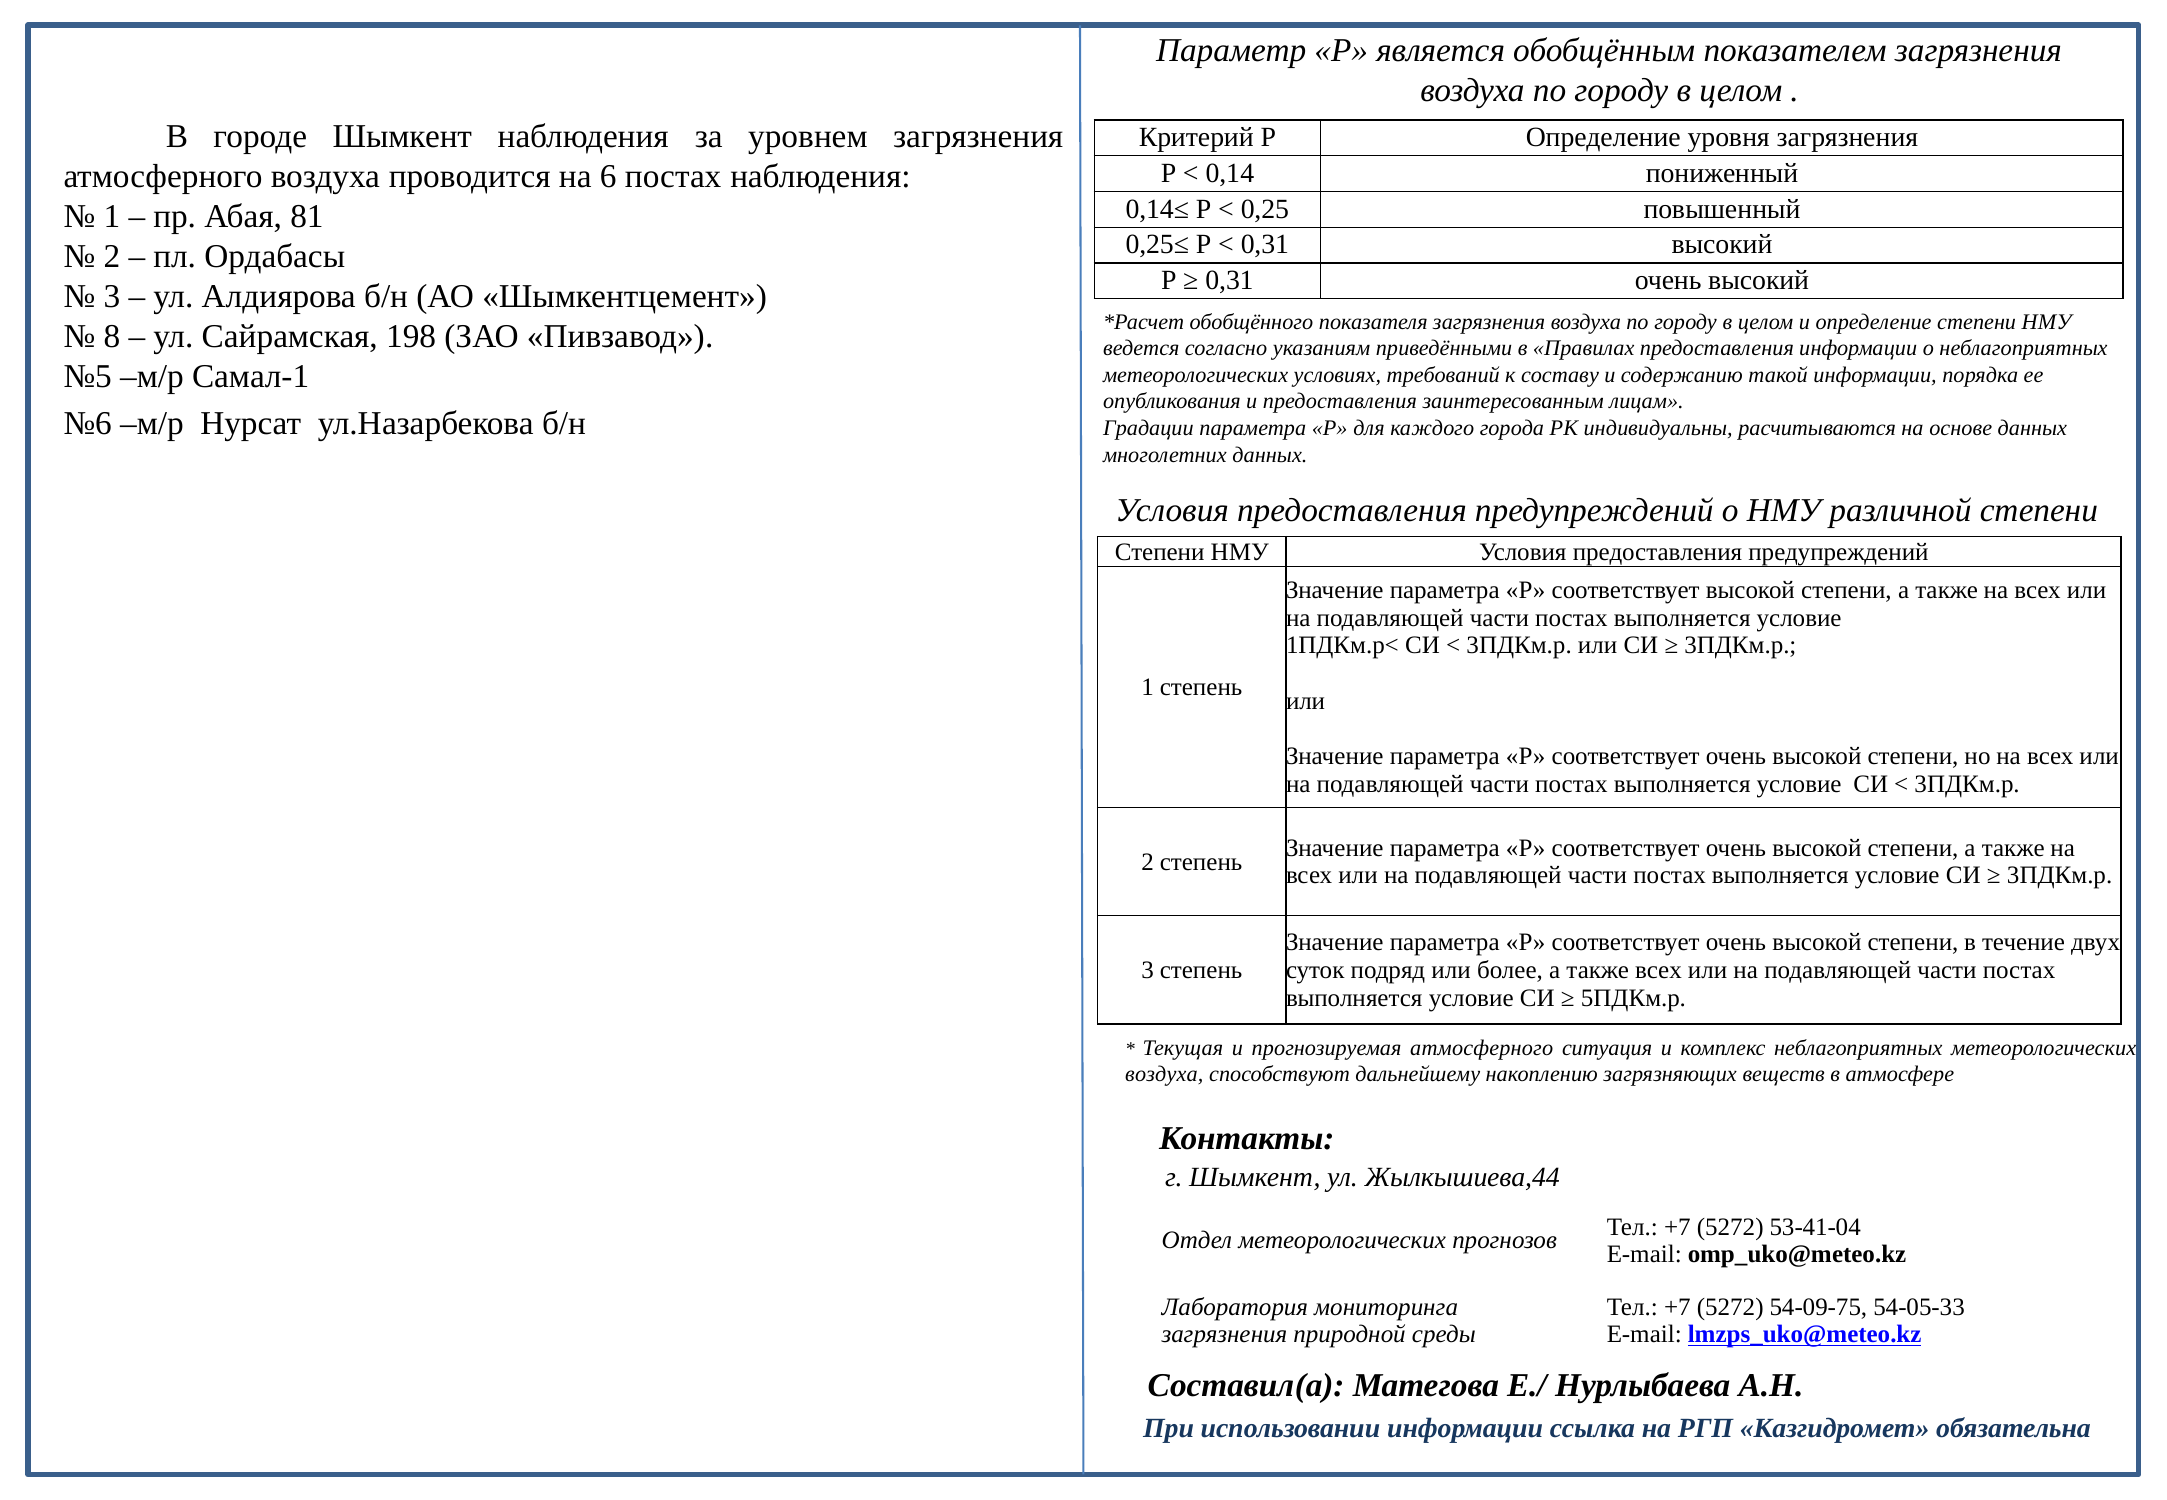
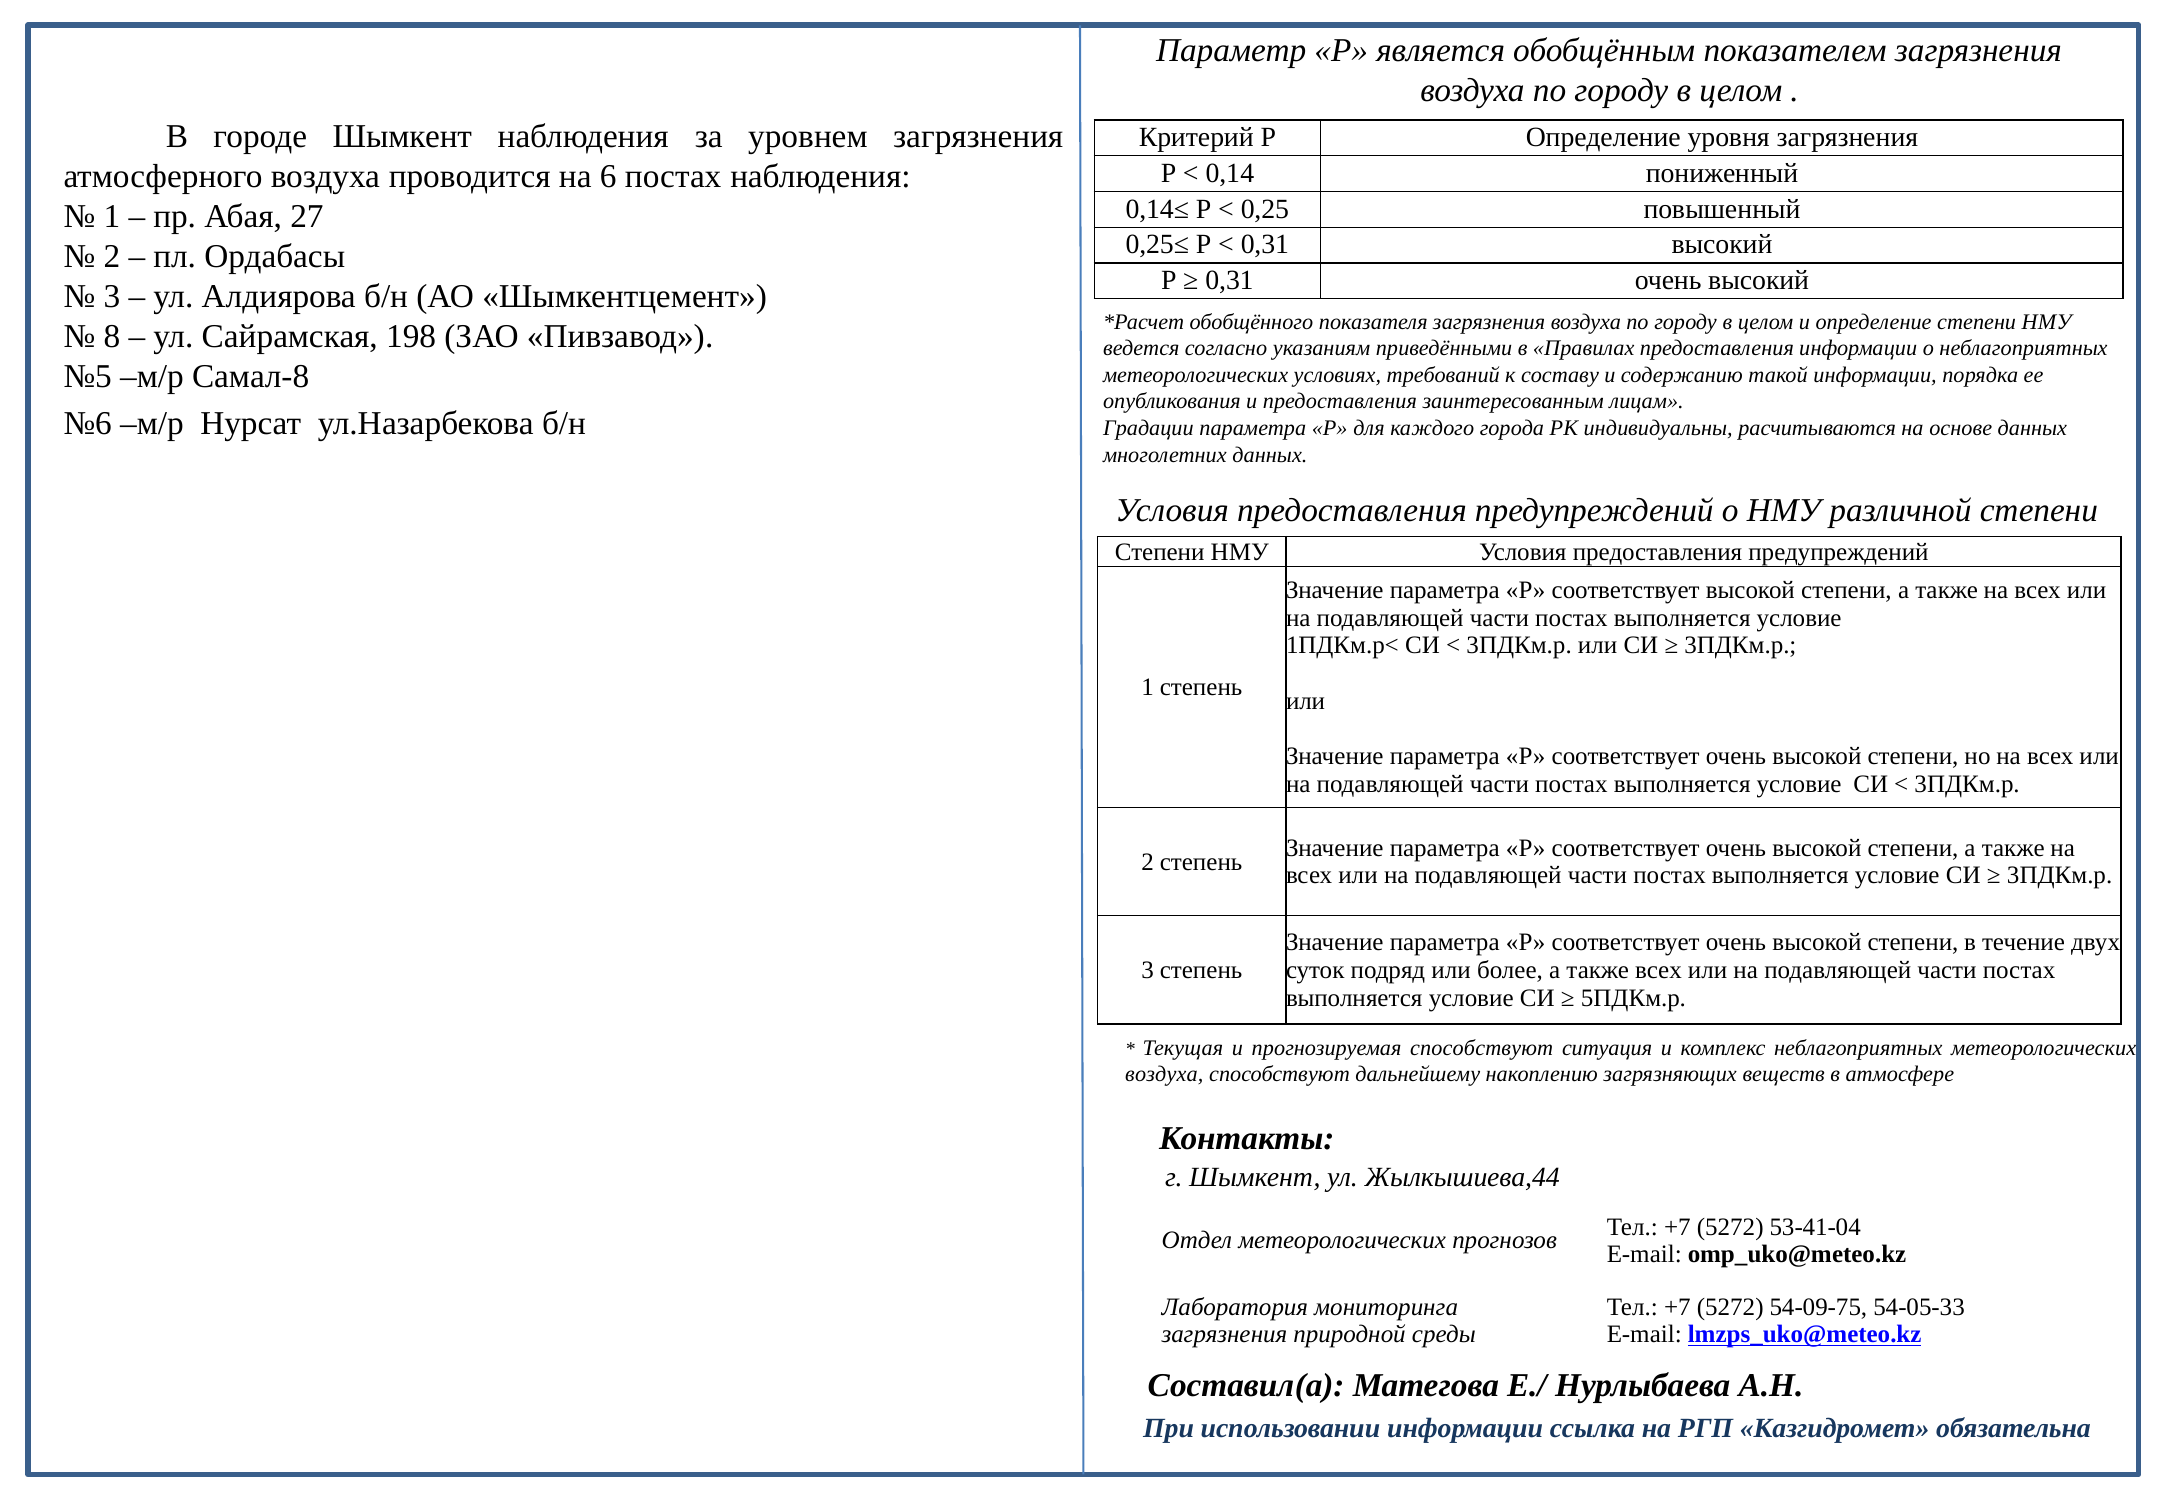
81: 81 -> 27
Самал-1: Самал-1 -> Самал-8
прогнозируемая атмосферного: атмосферного -> способствуют
